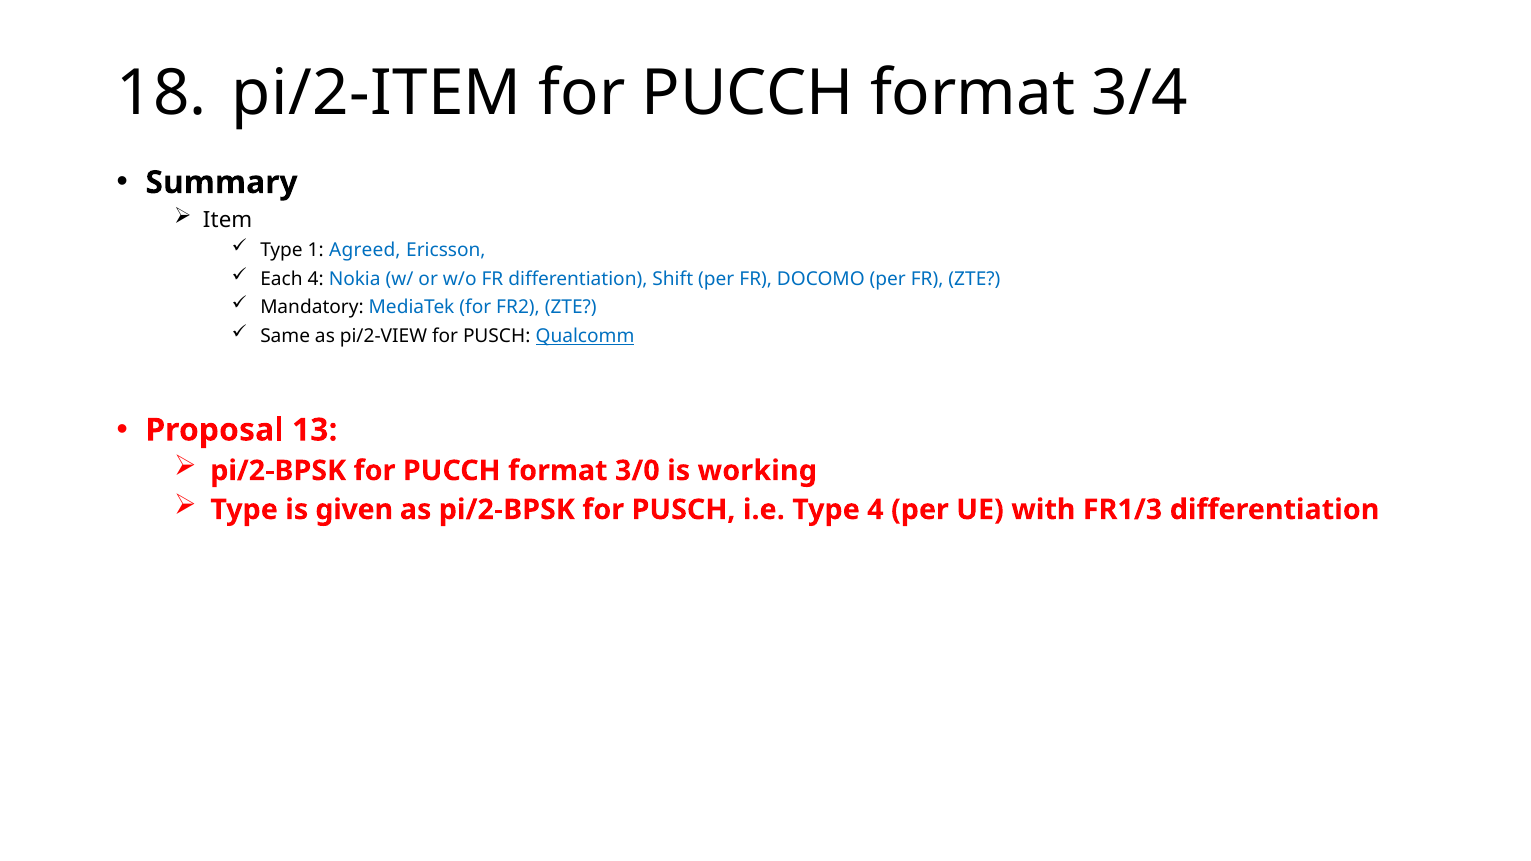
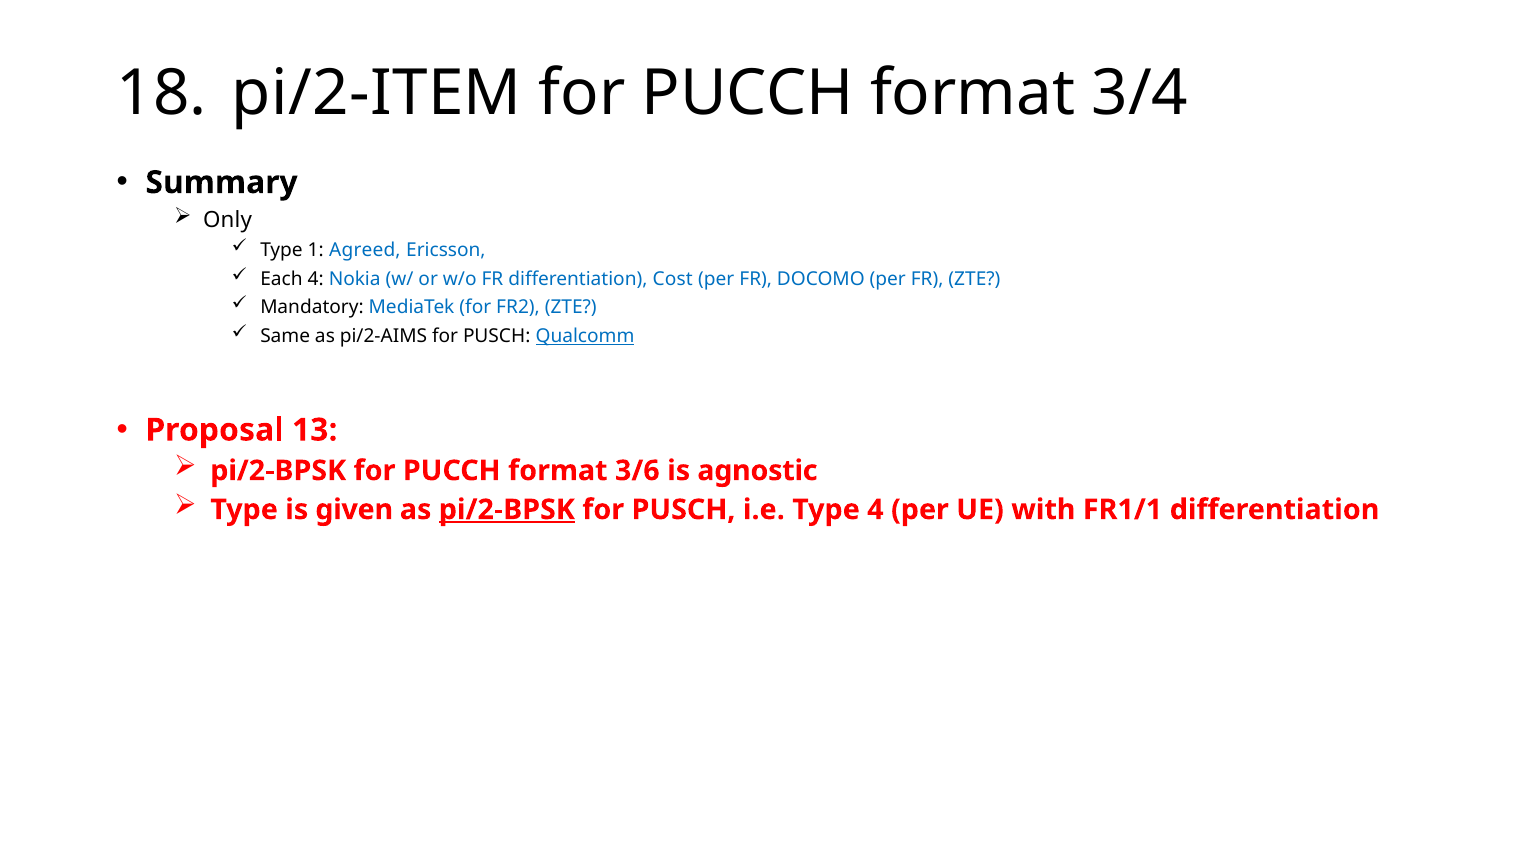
Item: Item -> Only
Shift: Shift -> Cost
pi/2-VIEW: pi/2-VIEW -> pi/2-AIMS
3/0: 3/0 -> 3/6
working: working -> agnostic
pi/2-BPSK at (507, 510) underline: none -> present
FR1/3: FR1/3 -> FR1/1
